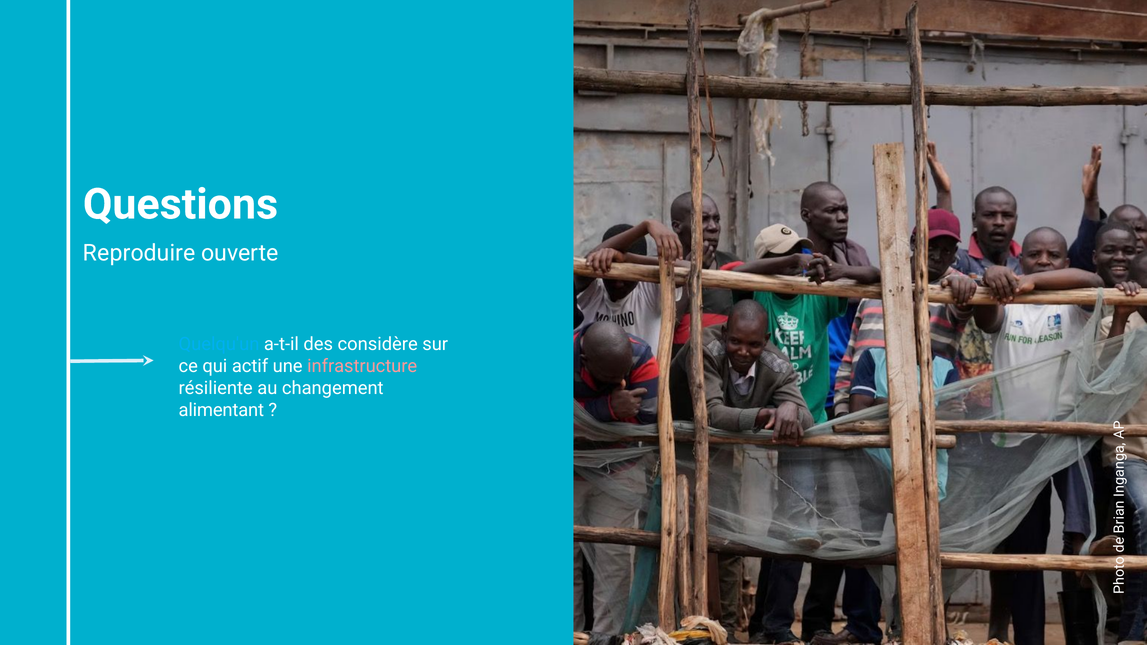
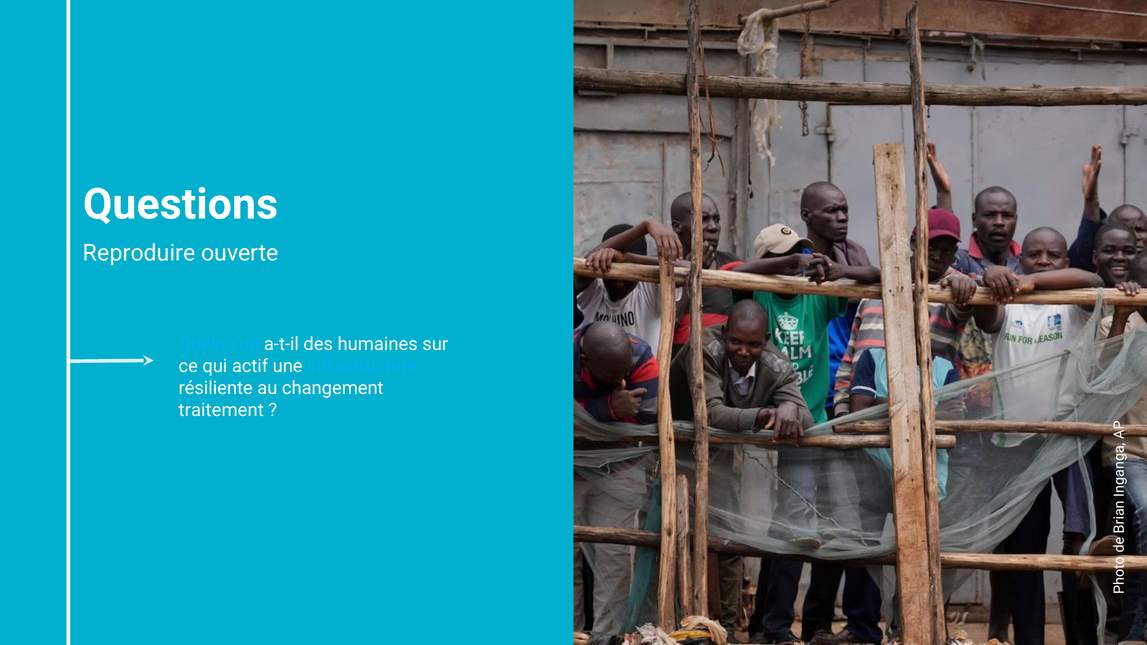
considère: considère -> humaines
infrastructure colour: pink -> light blue
alimentant: alimentant -> traitement
